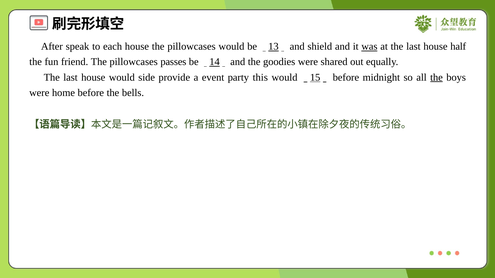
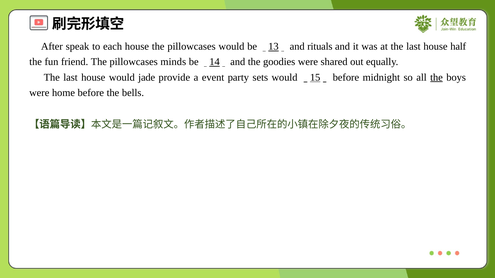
shield: shield -> rituals
was underline: present -> none
passes: passes -> minds
side: side -> jade
this: this -> sets
